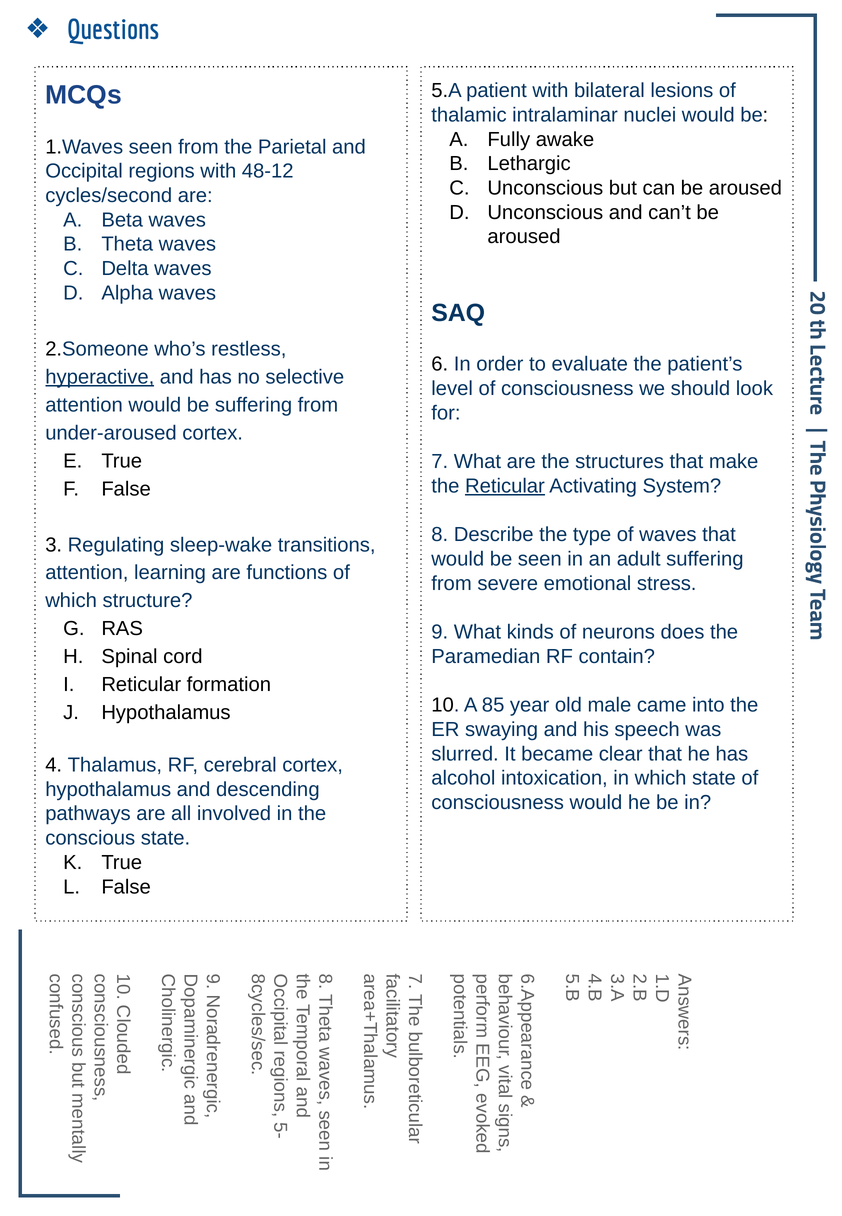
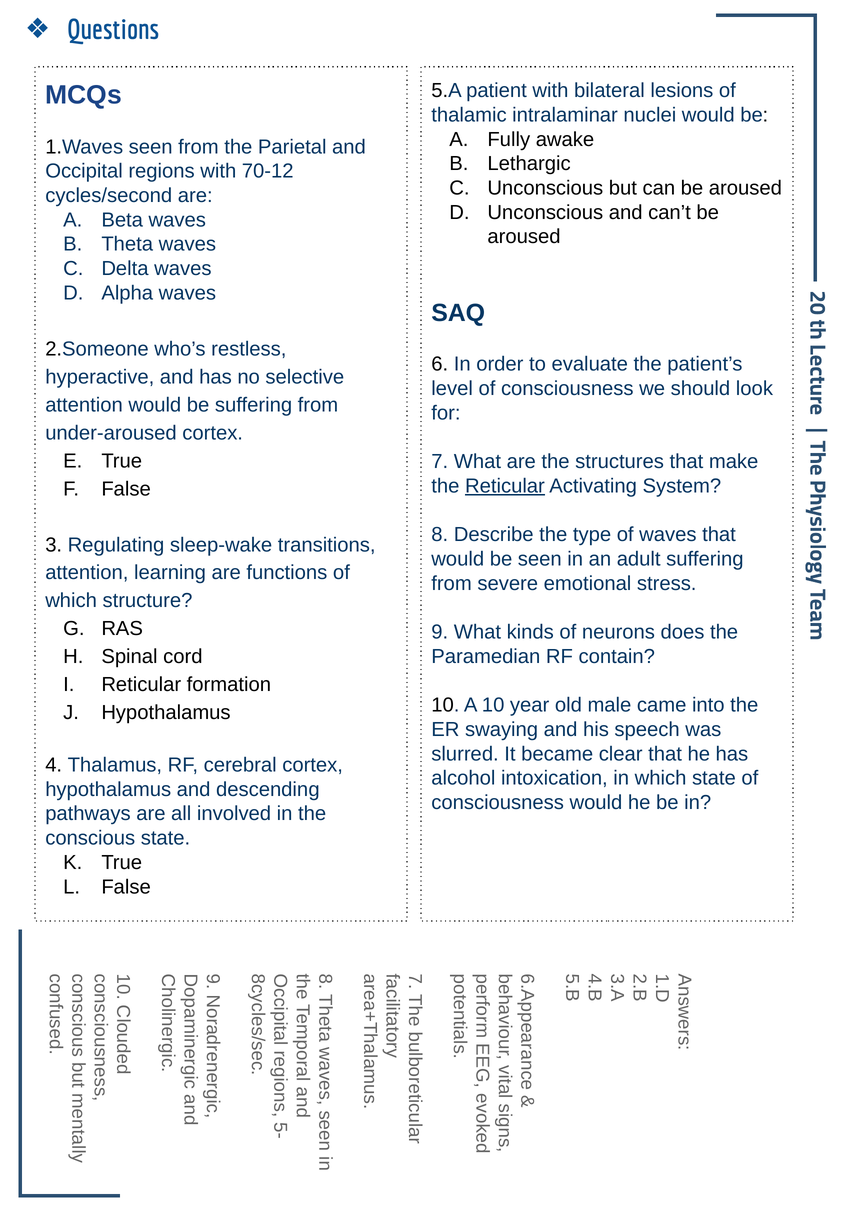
48-12: 48-12 -> 70-12
hyperactive underline: present -> none
A 85: 85 -> 10
